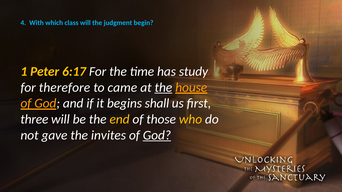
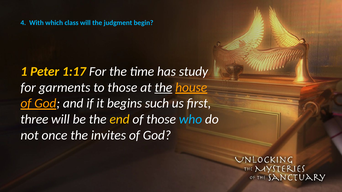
6:17: 6:17 -> 1:17
therefore: therefore -> garments
to came: came -> those
shall: shall -> such
who colour: yellow -> light blue
gave: gave -> once
God at (157, 136) underline: present -> none
